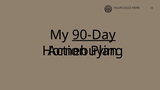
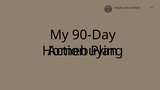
90-Day underline: present -> none
